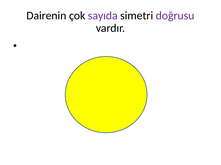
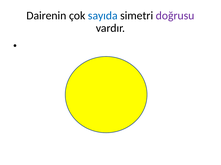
sayıda colour: purple -> blue
